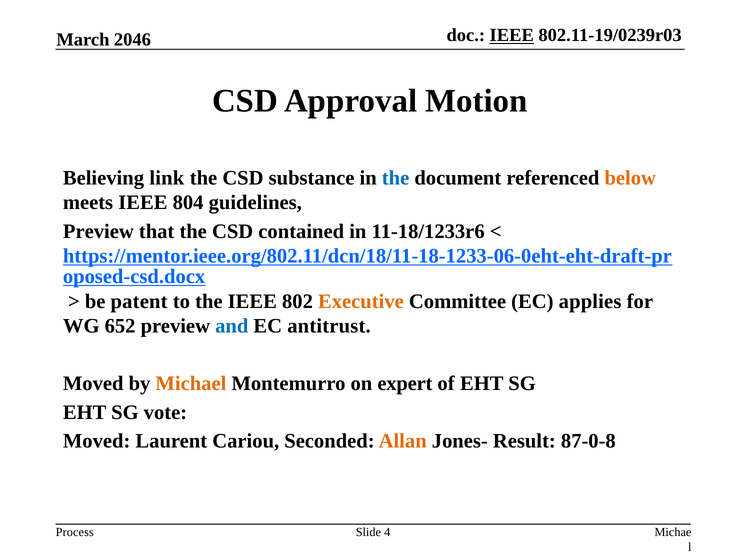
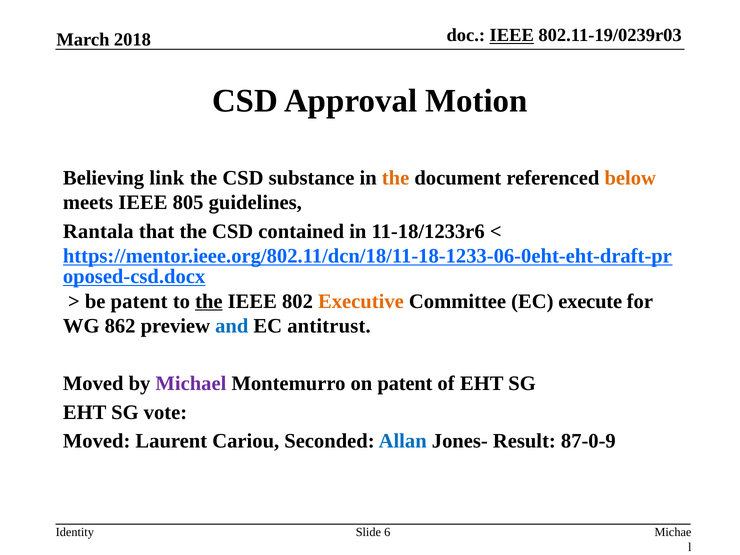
2046: 2046 -> 2018
the at (396, 178) colour: blue -> orange
804: 804 -> 805
Preview at (98, 231): Preview -> Rantala
the at (209, 301) underline: none -> present
applies: applies -> execute
652: 652 -> 862
Michael colour: orange -> purple
on expert: expert -> patent
Allan colour: orange -> blue
87-0-8: 87-0-8 -> 87-0-9
Process: Process -> Identity
4: 4 -> 6
